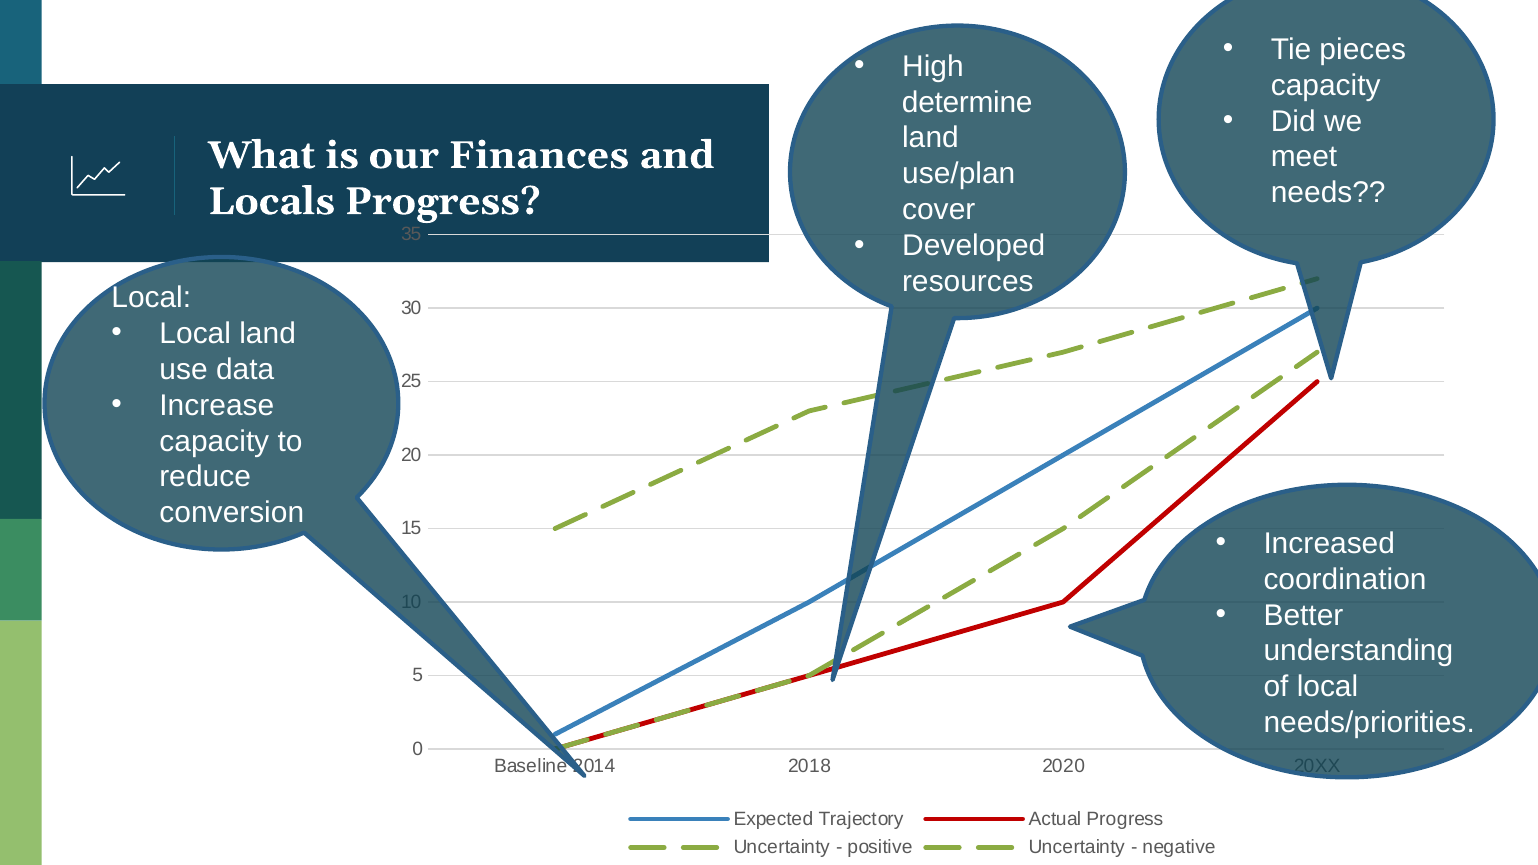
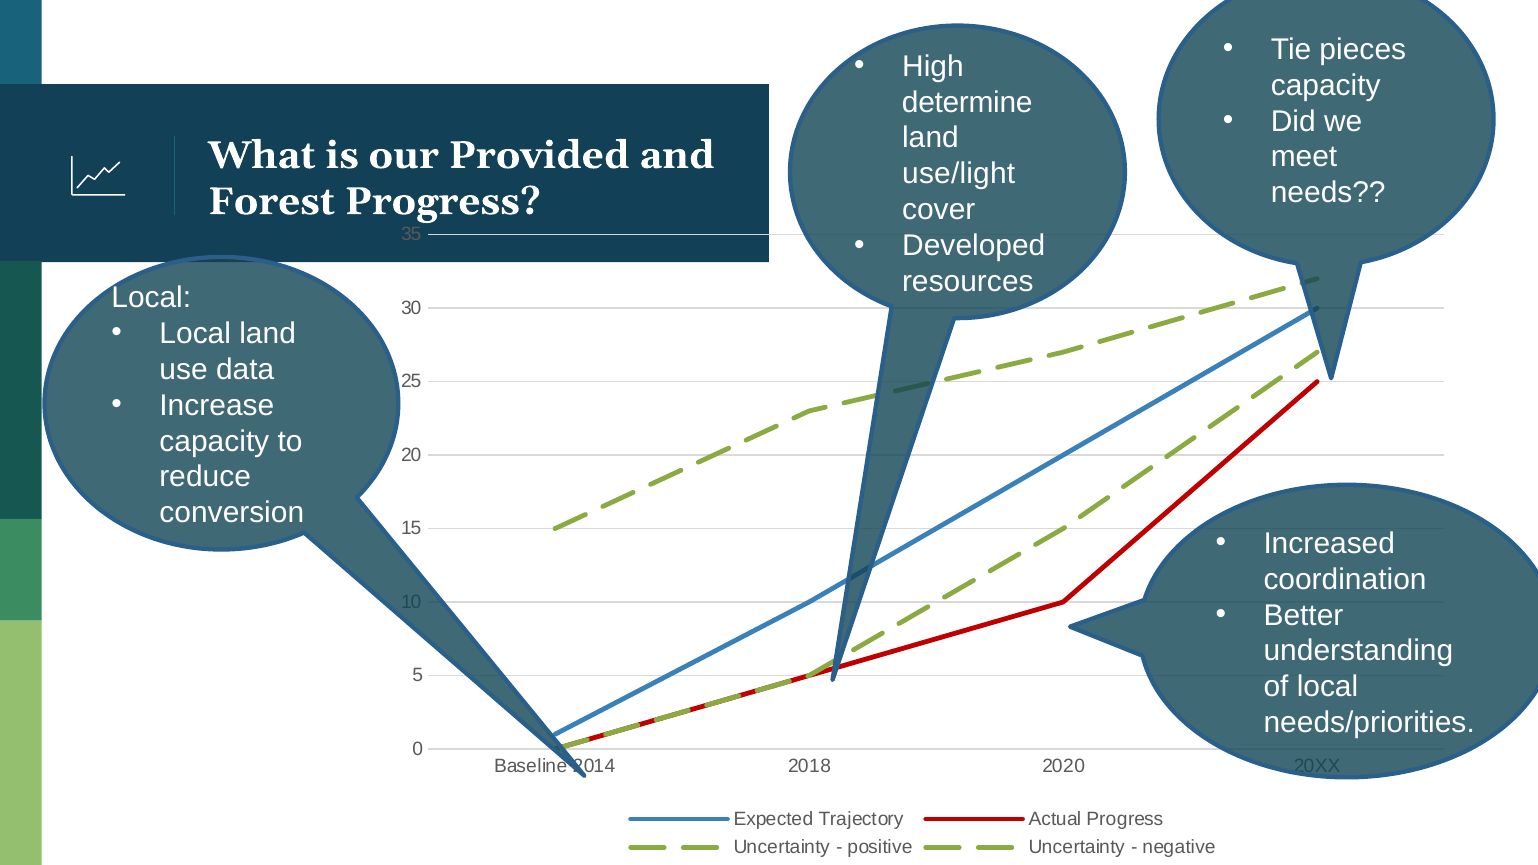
Finances: Finances -> Provided
use/plan: use/plan -> use/light
Locals: Locals -> Forest
